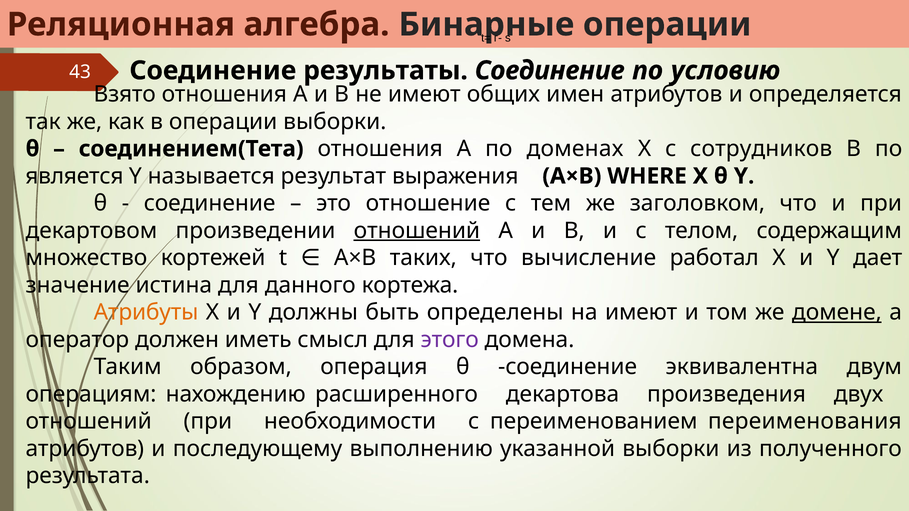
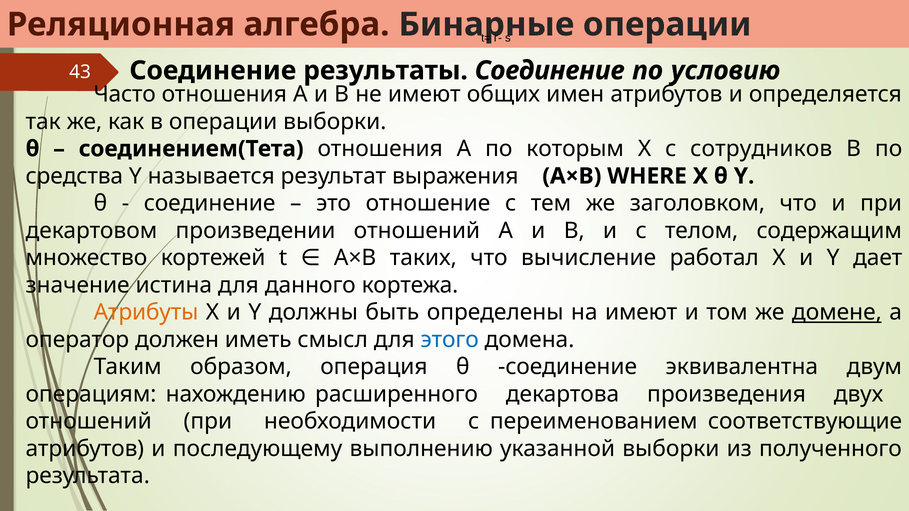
Взято: Взято -> Часто
доменах: доменах -> которым
является: является -> средства
отношений at (417, 231) underline: present -> none
этого colour: purple -> blue
переименования: переименования -> соответствующие
